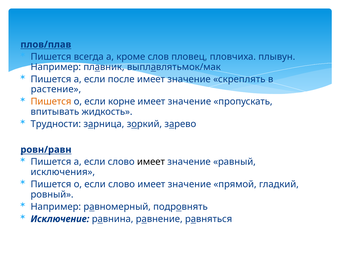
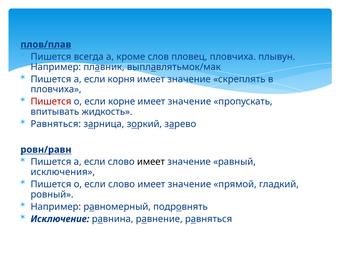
после: после -> корня
растение at (56, 89): растение -> пловчиха
Пишется at (51, 102) colour: orange -> red
Трудности at (56, 124): Трудности -> Равняться
